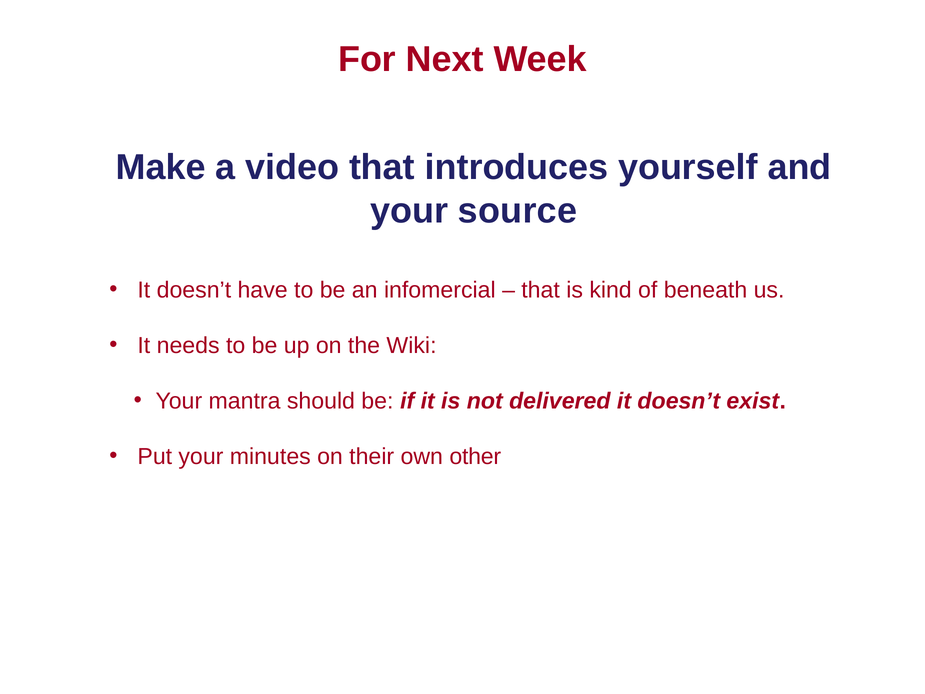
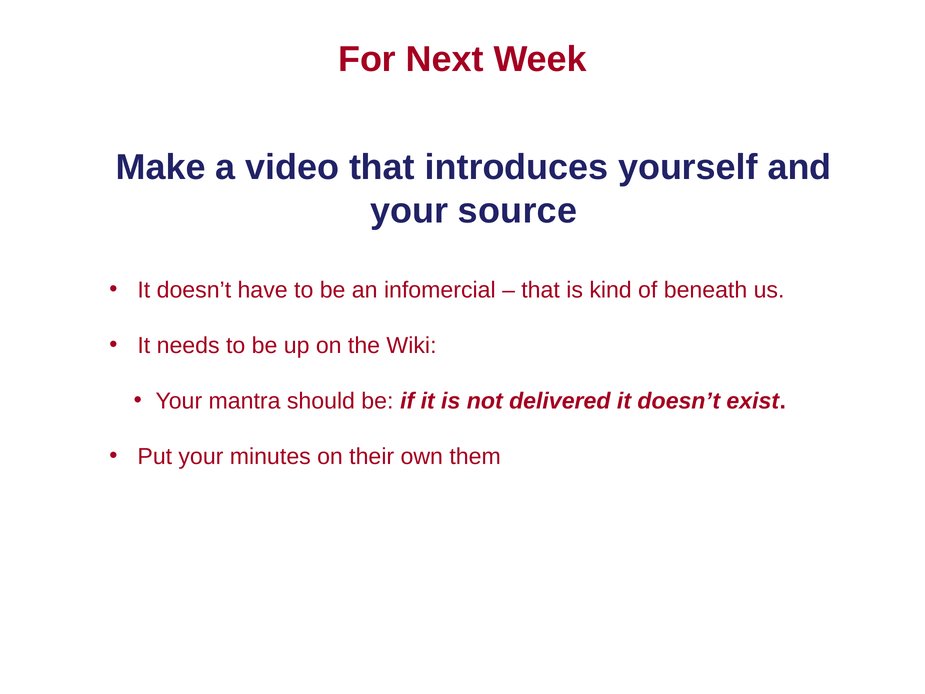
other: other -> them
